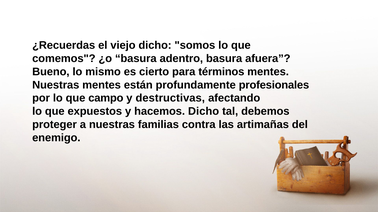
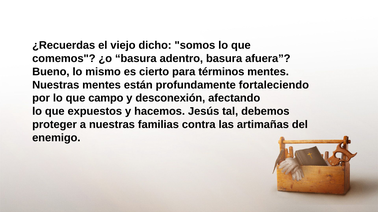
profesionales: profesionales -> fortaleciendo
destructivas: destructivas -> desconexión
hacemos Dicho: Dicho -> Jesús
